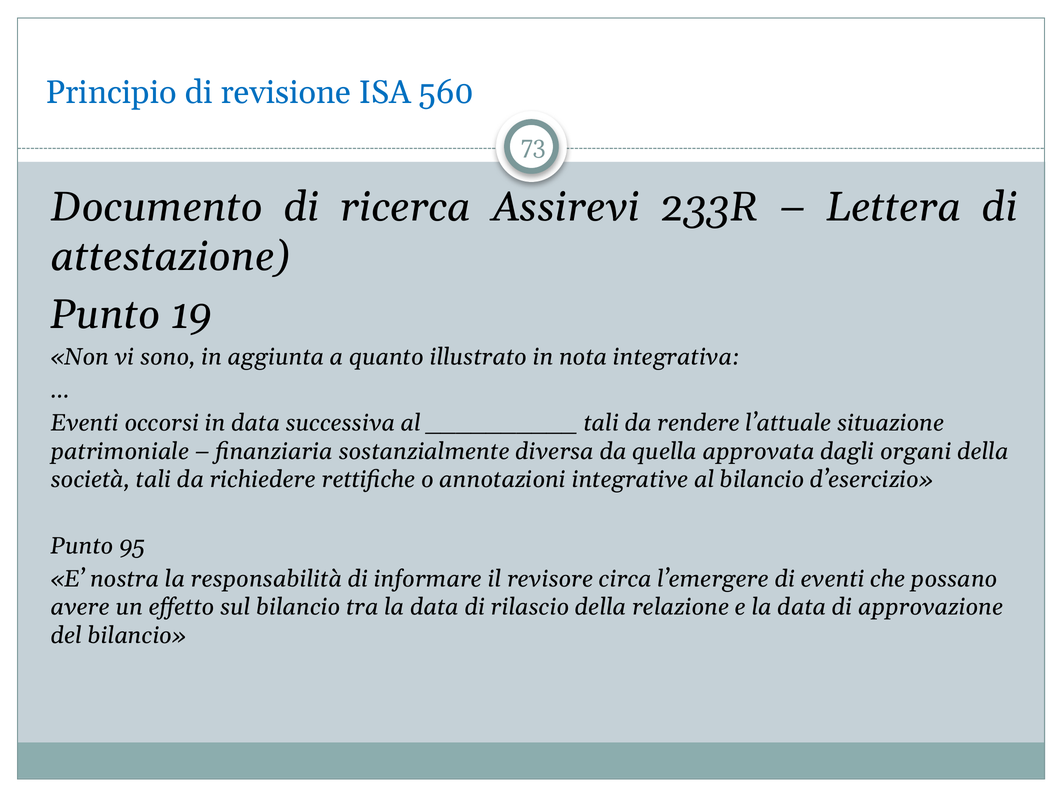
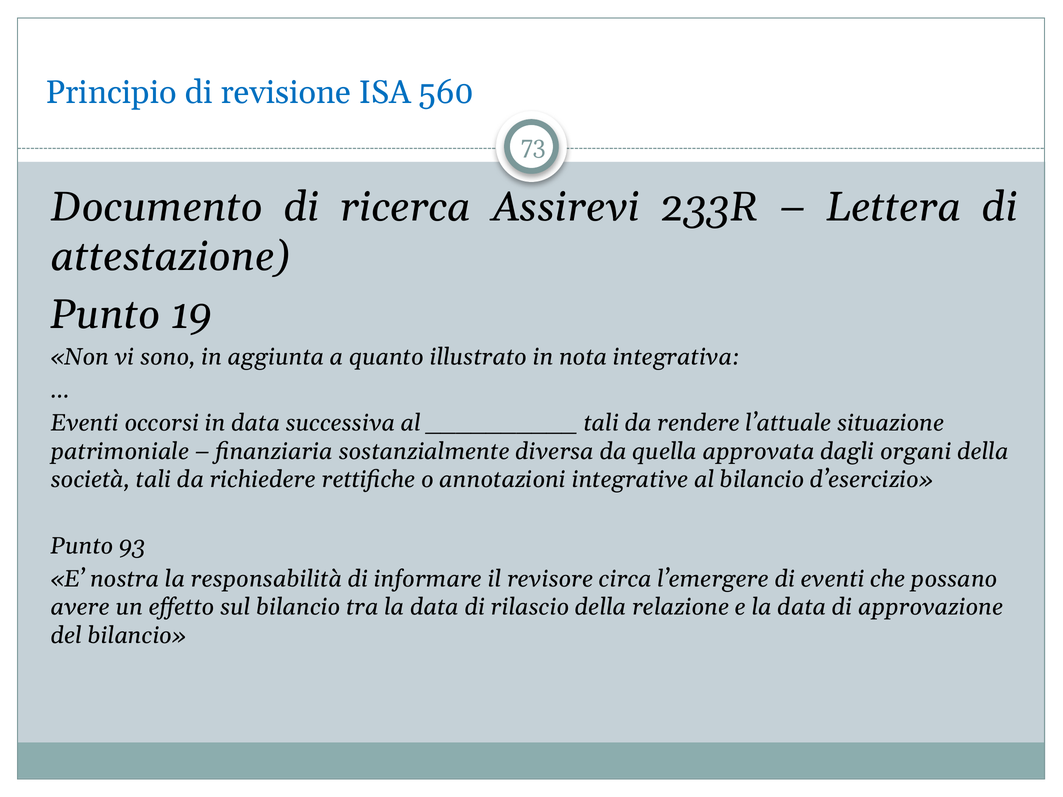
95: 95 -> 93
